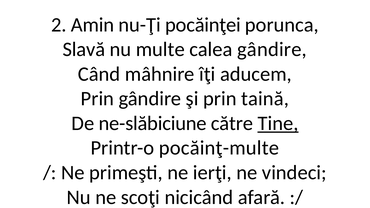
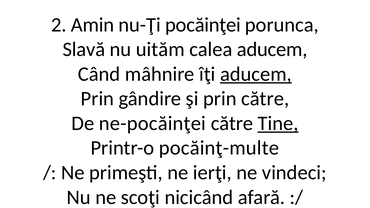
multe: multe -> uităm
calea gândire: gândire -> aducem
aducem at (256, 74) underline: none -> present
prin taină: taină -> către
ne-slăbiciune: ne-slăbiciune -> ne-pocăinţei
